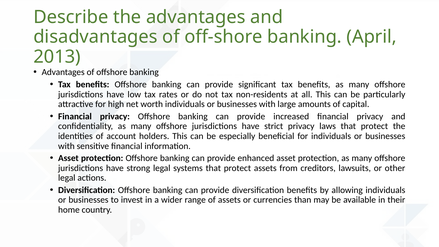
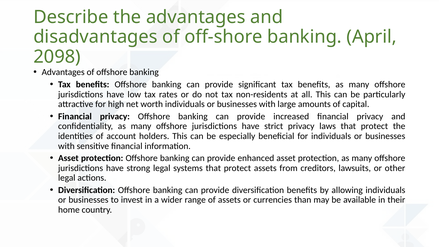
2013: 2013 -> 2098
